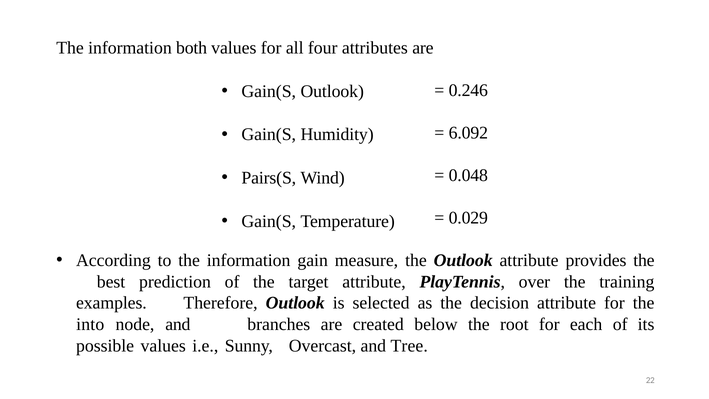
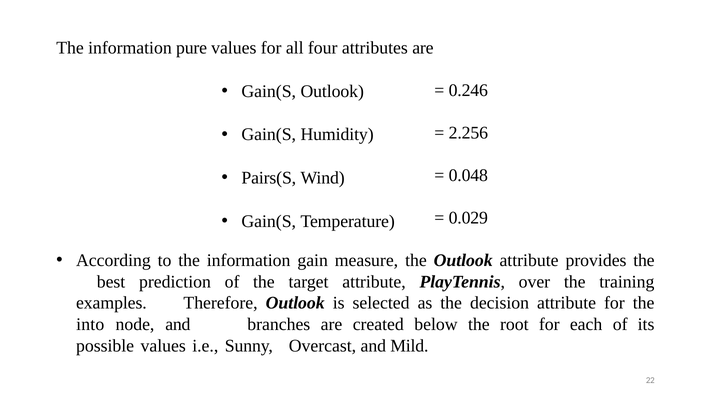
both: both -> pure
6.092: 6.092 -> 2.256
Tree: Tree -> Mild
